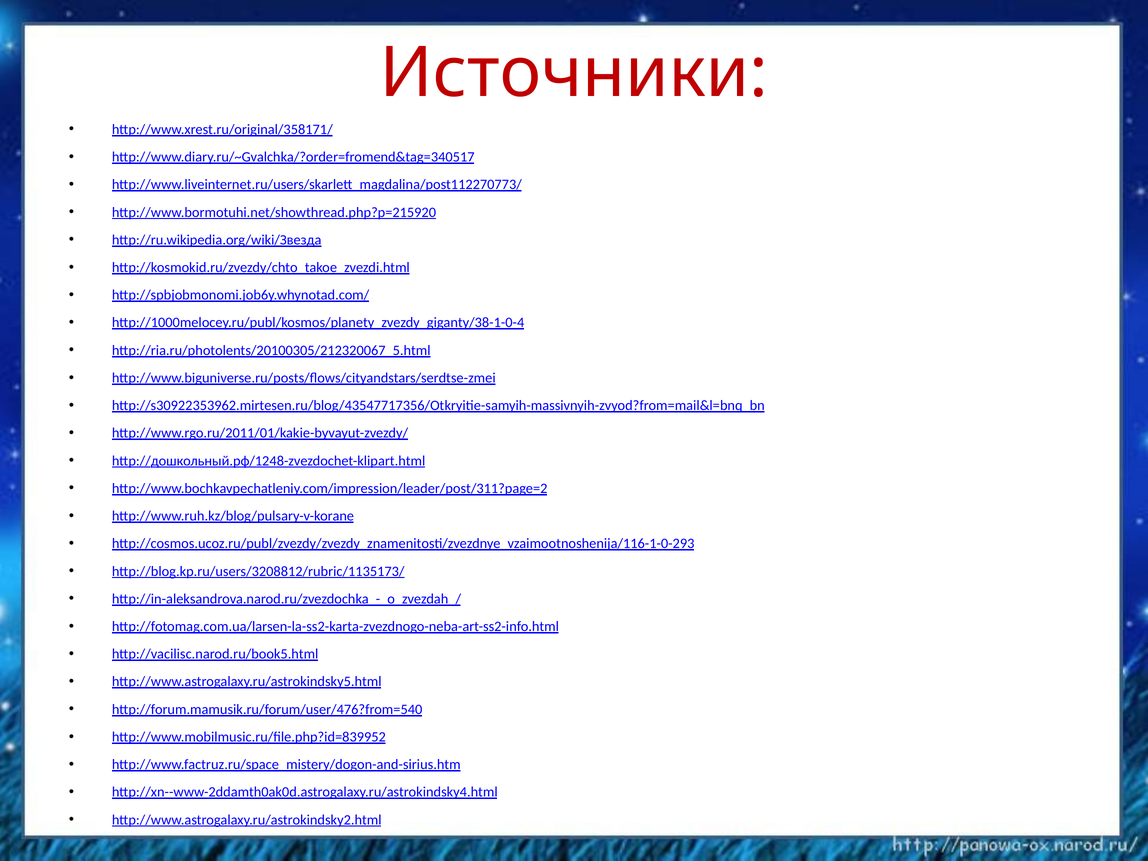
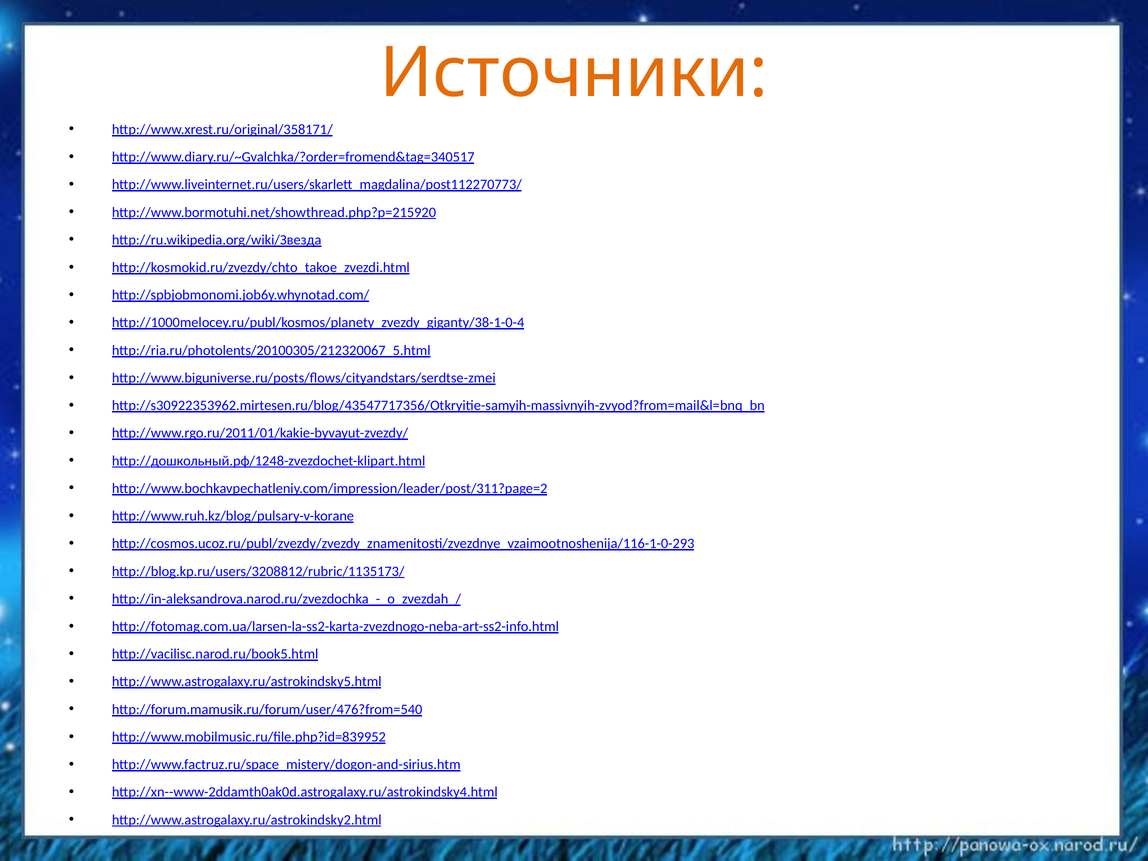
Источники colour: red -> orange
